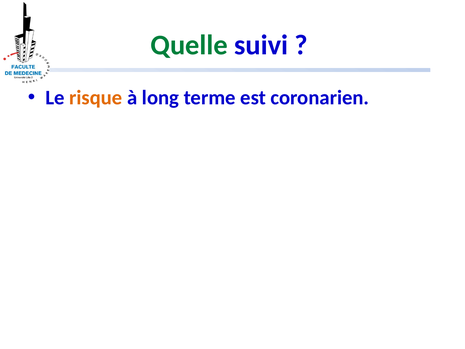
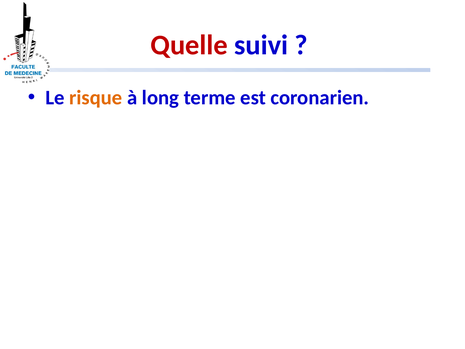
Quelle colour: green -> red
